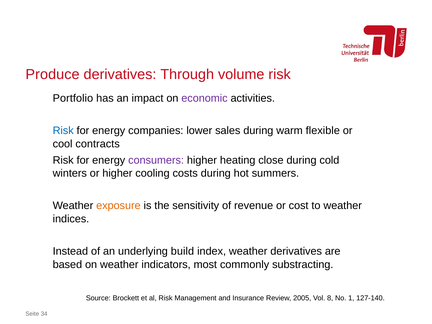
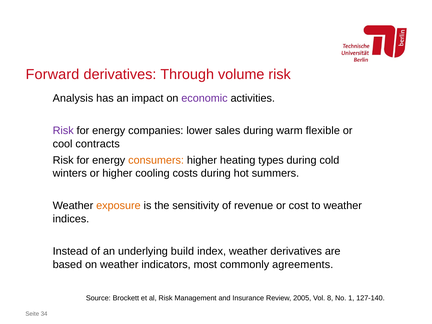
Produce: Produce -> Forward
Portfolio: Portfolio -> Analysis
Risk at (63, 131) colour: blue -> purple
consumers colour: purple -> orange
close: close -> types
substracting: substracting -> agreements
